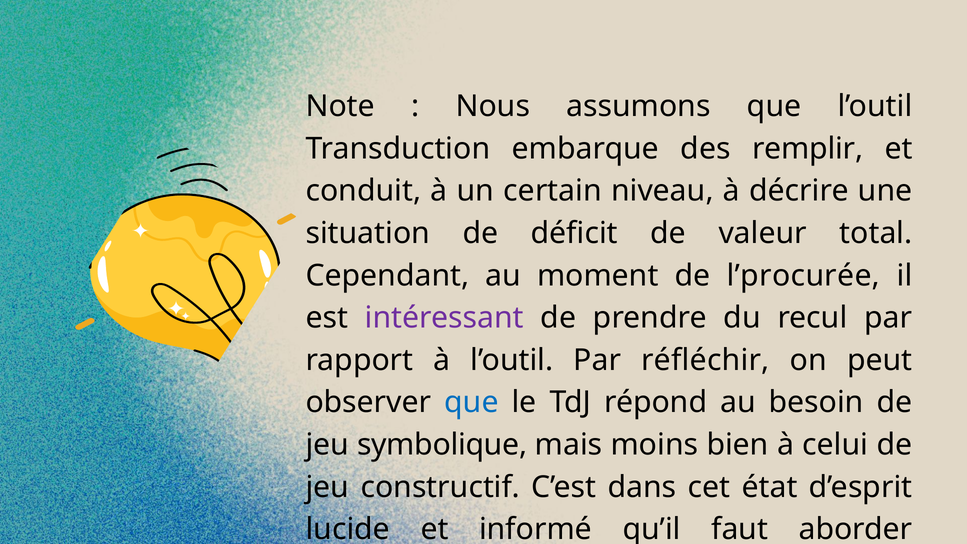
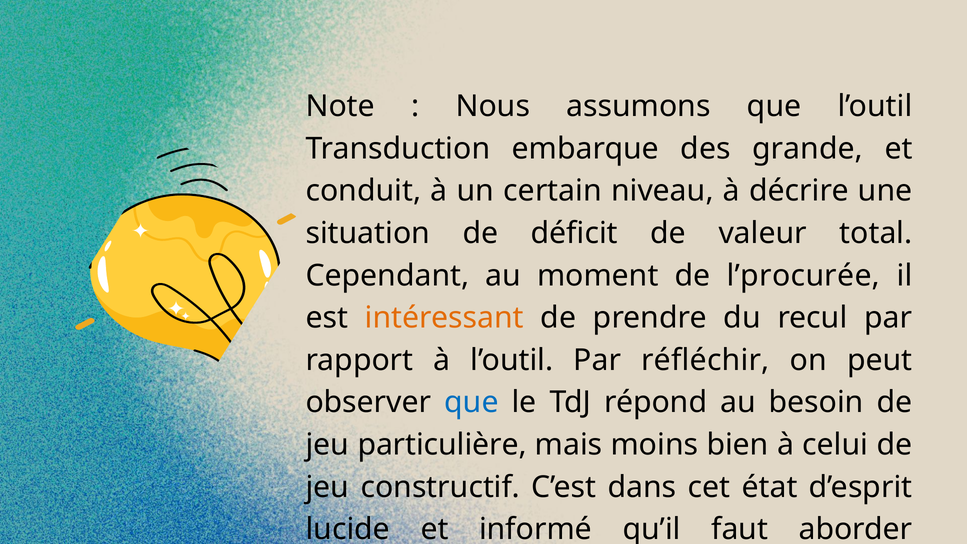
remplir: remplir -> grande
intéressant colour: purple -> orange
symbolique: symbolique -> particulière
